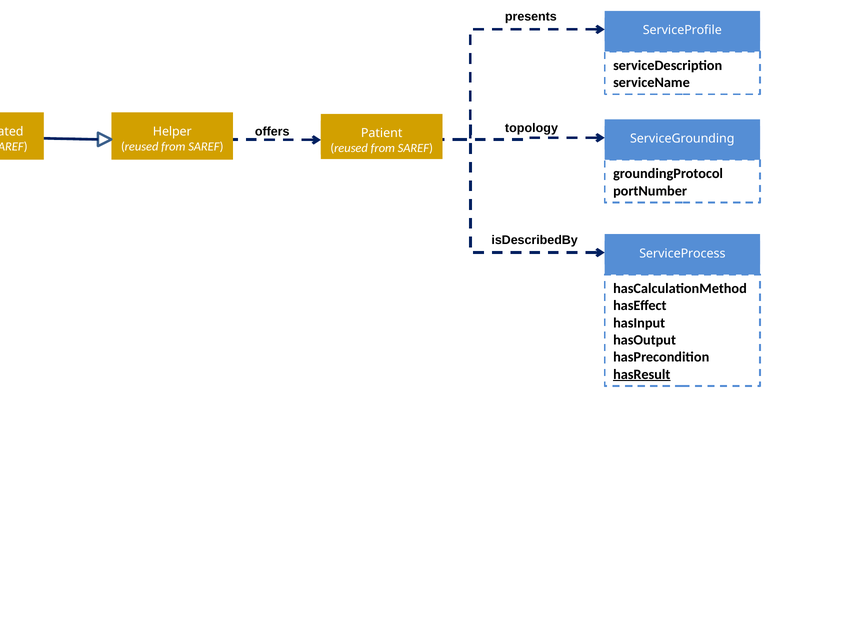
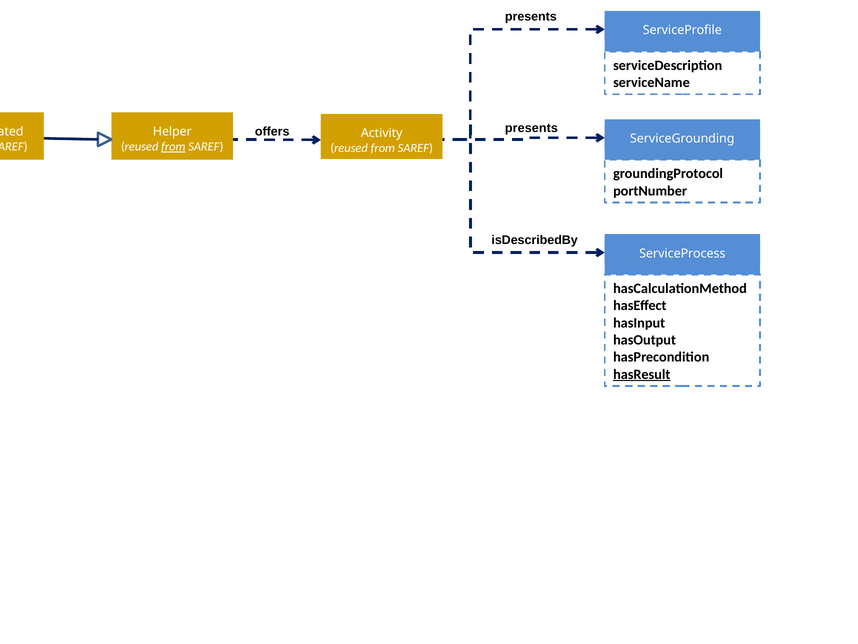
topology at (531, 128): topology -> presents
Patient: Patient -> Activity
from at (173, 147) underline: none -> present
